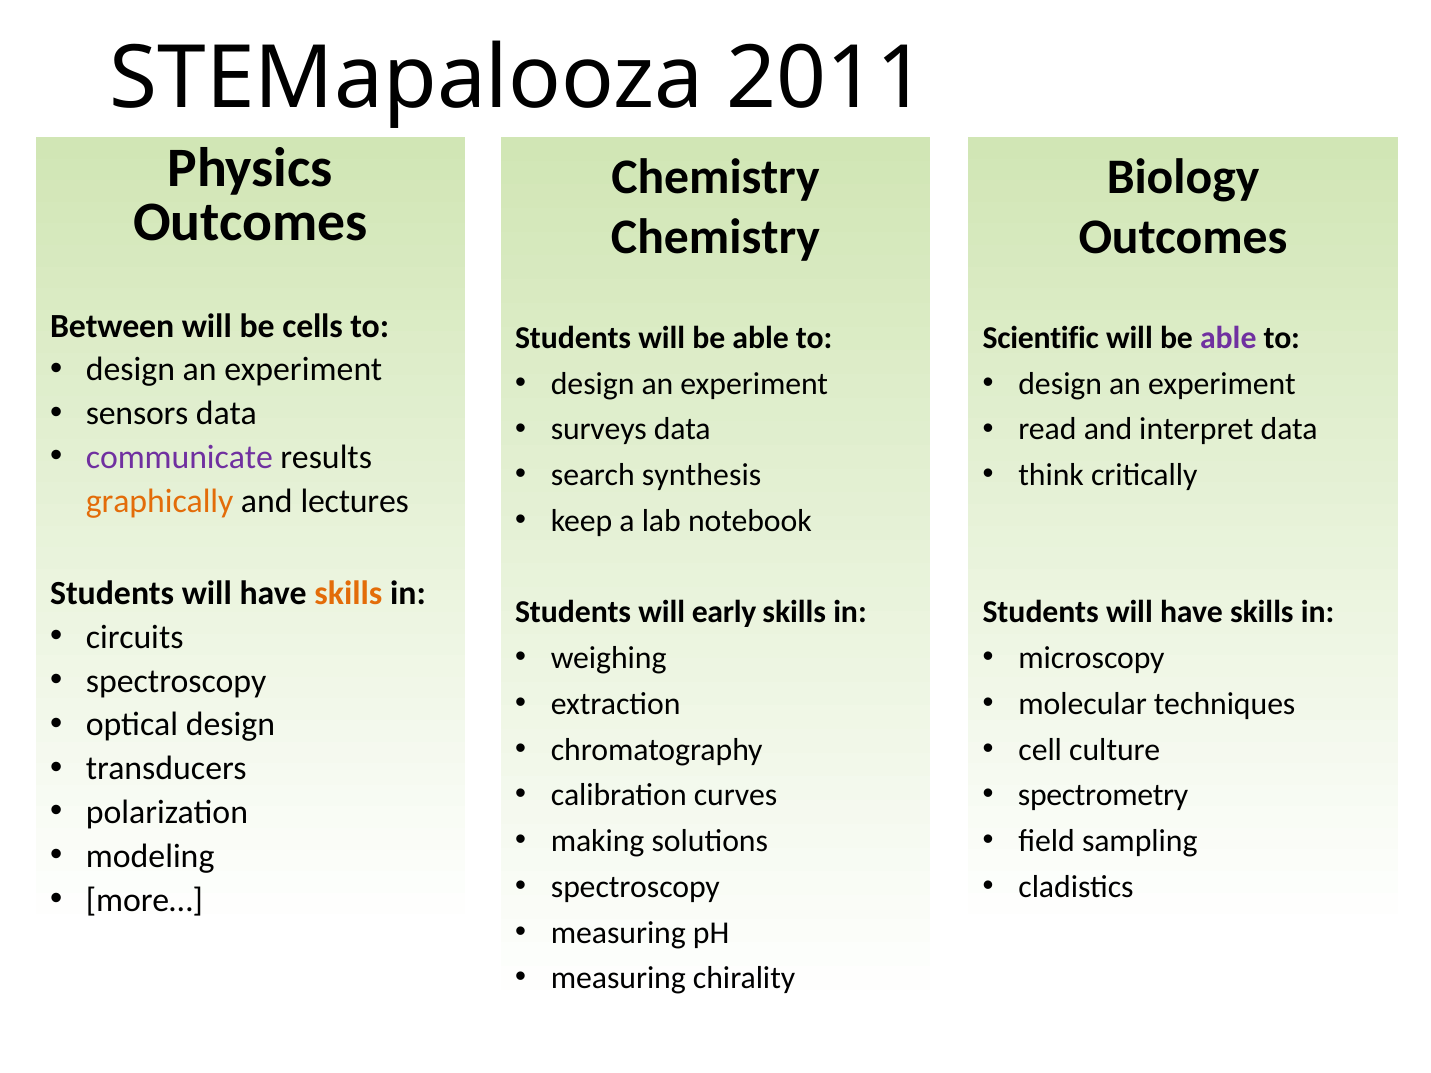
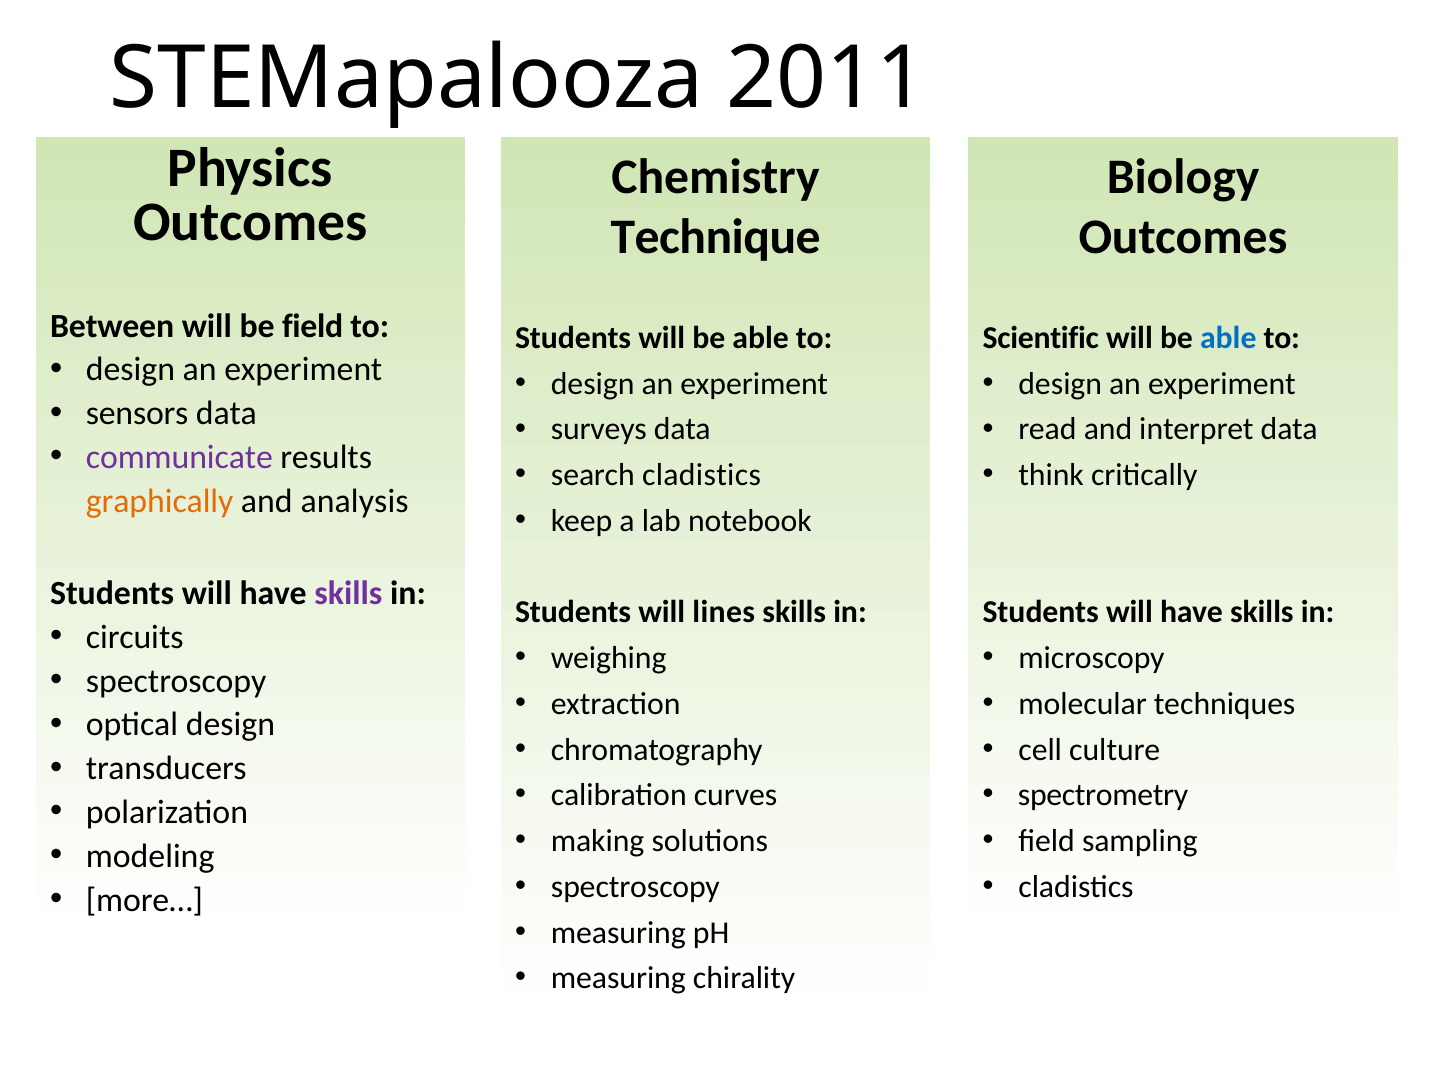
Chemistry at (715, 237): Chemistry -> Technique
be cells: cells -> field
able at (1228, 338) colour: purple -> blue
search synthesis: synthesis -> cladistics
lectures: lectures -> analysis
skills at (348, 594) colour: orange -> purple
early: early -> lines
